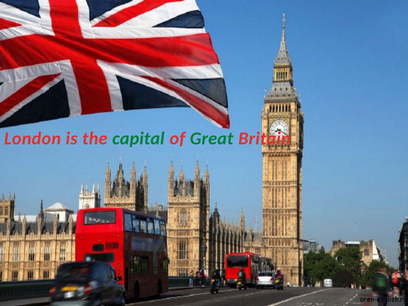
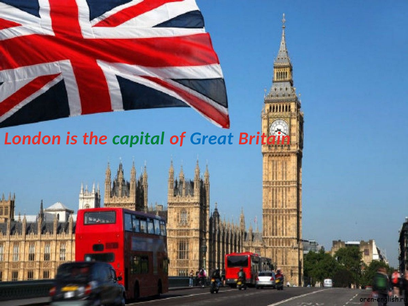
Great colour: green -> blue
